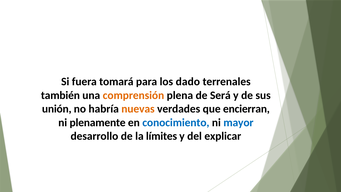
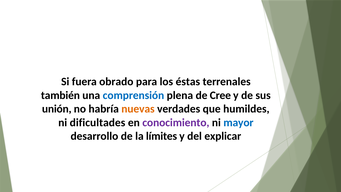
tomará: tomará -> obrado
dado: dado -> éstas
comprensión colour: orange -> blue
Será: Será -> Cree
encierran: encierran -> humildes
plenamente: plenamente -> dificultades
conocimiento colour: blue -> purple
